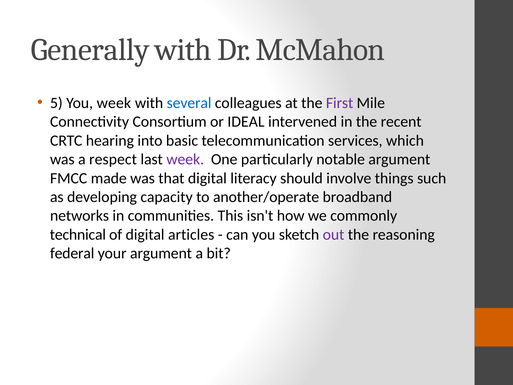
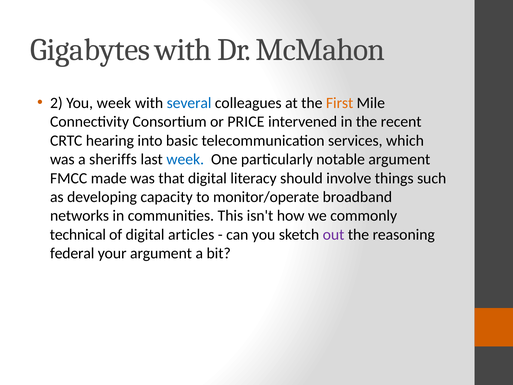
Generally: Generally -> Gigabytes
5: 5 -> 2
First colour: purple -> orange
IDEAL: IDEAL -> PRICE
respect: respect -> sheriffs
week at (185, 159) colour: purple -> blue
another/operate: another/operate -> monitor/operate
